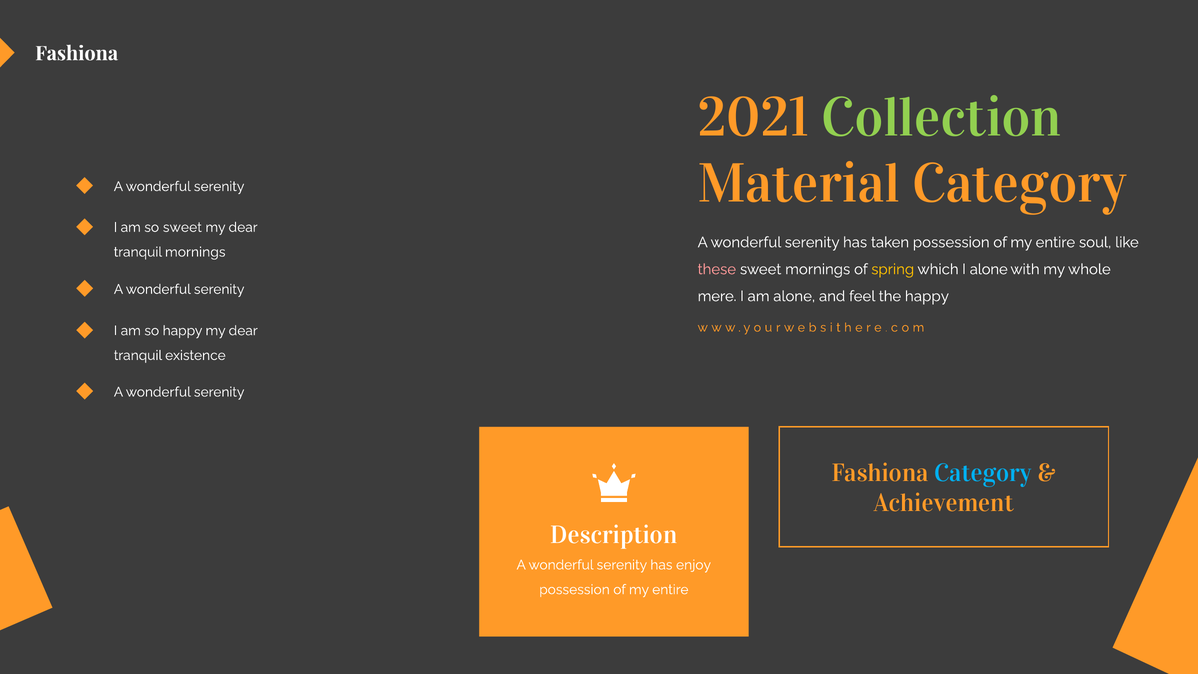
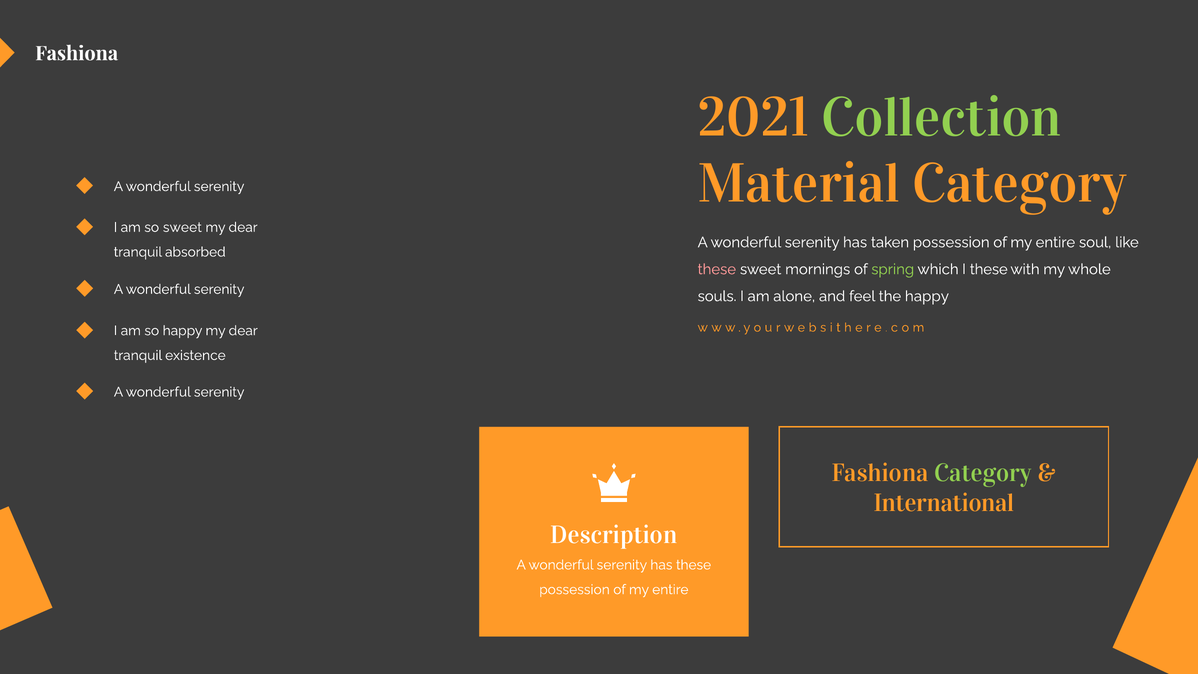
tranquil mornings: mornings -> absorbed
spring colour: yellow -> light green
I alone: alone -> these
mere: mere -> souls
Category at (983, 473) colour: light blue -> light green
Achievement: Achievement -> International
has enjoy: enjoy -> these
